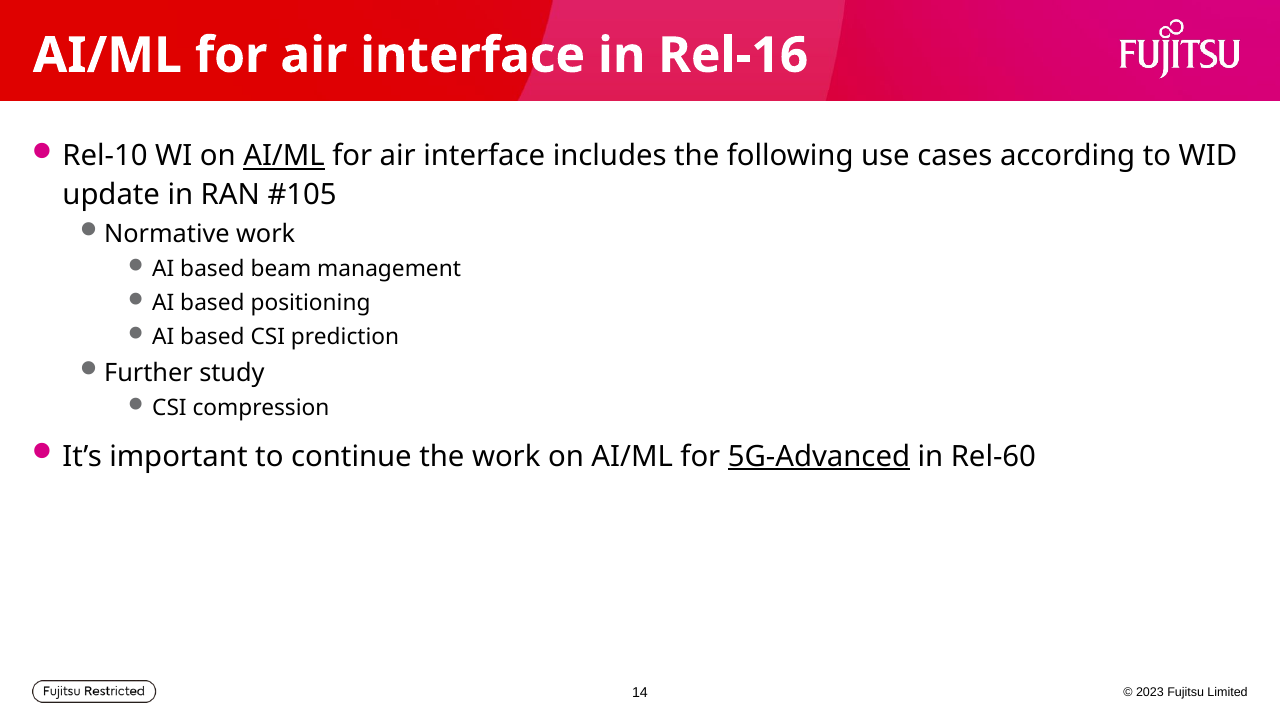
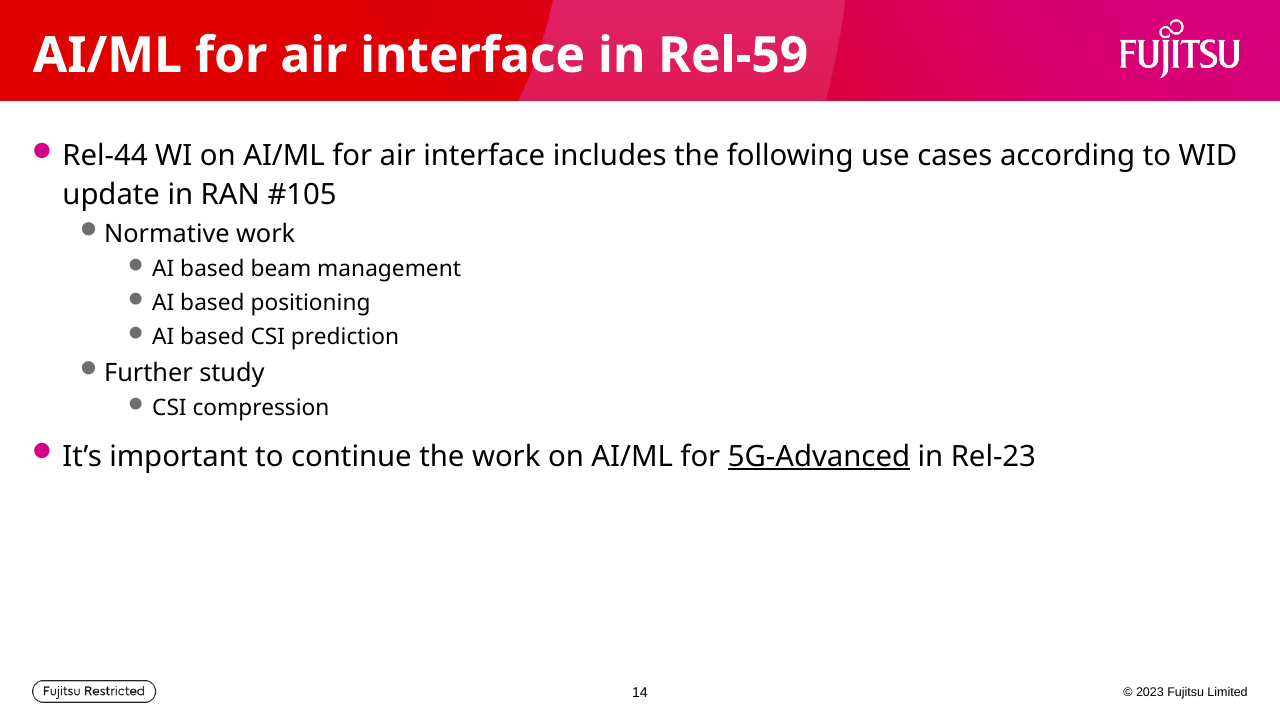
Rel-16: Rel-16 -> Rel-59
Rel-10: Rel-10 -> Rel-44
AI/ML at (284, 156) underline: present -> none
Rel-60: Rel-60 -> Rel-23
